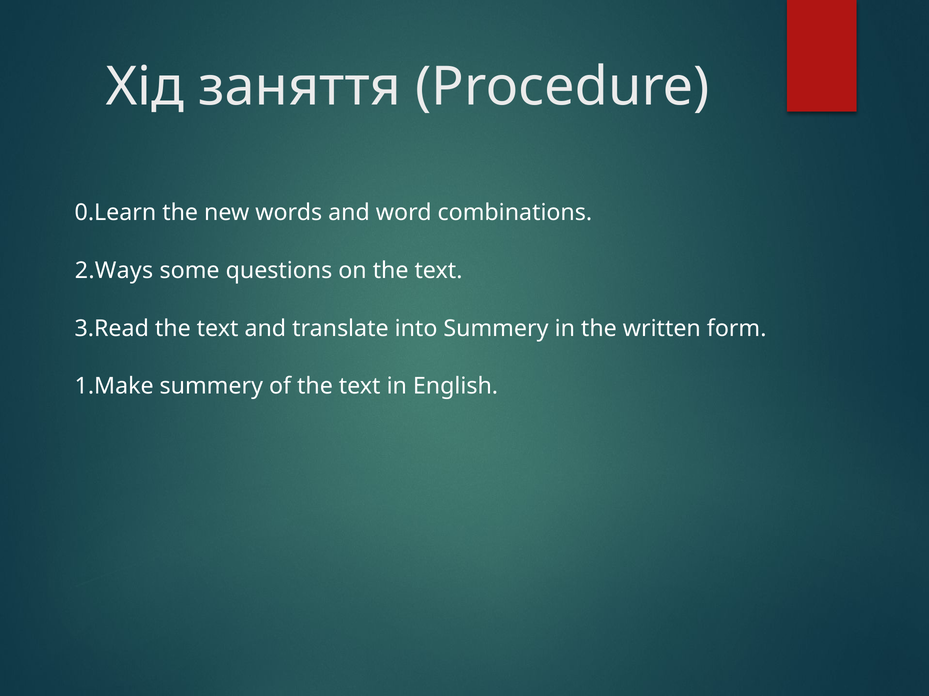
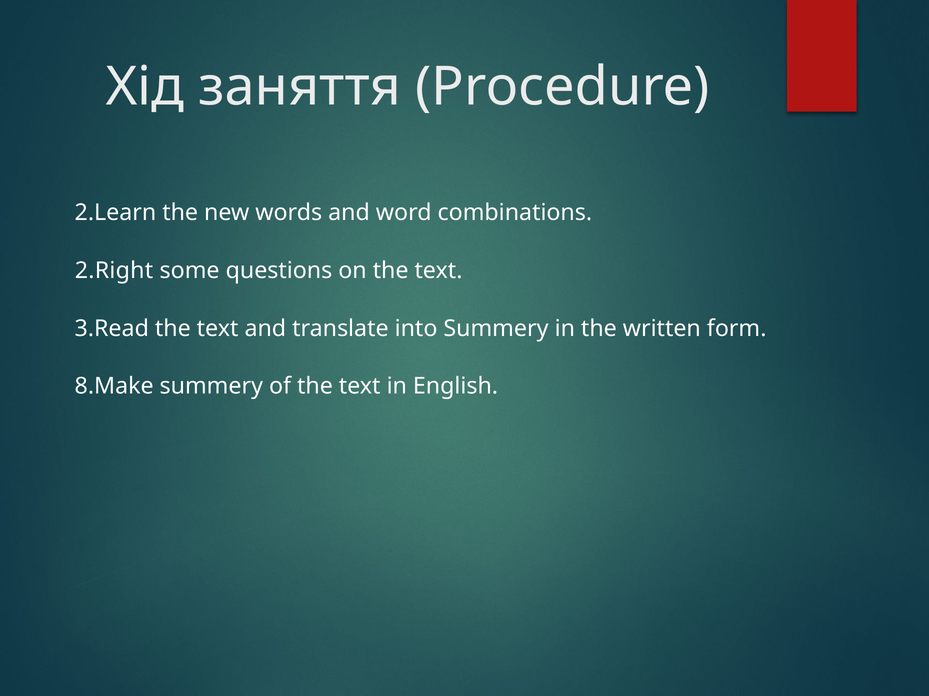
0.Learn: 0.Learn -> 2.Learn
2.Ways: 2.Ways -> 2.Right
1.Make: 1.Make -> 8.Make
